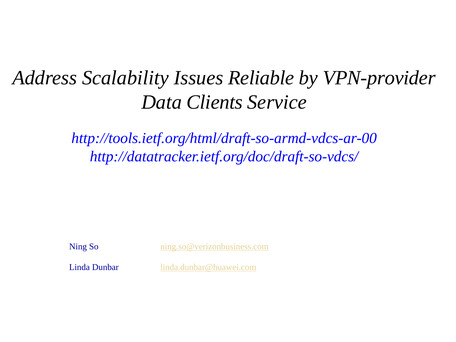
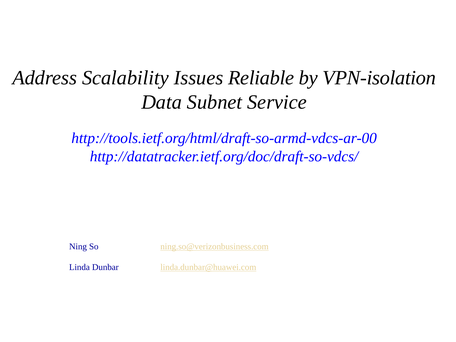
VPN-provider: VPN-provider -> VPN-isolation
Clients: Clients -> Subnet
